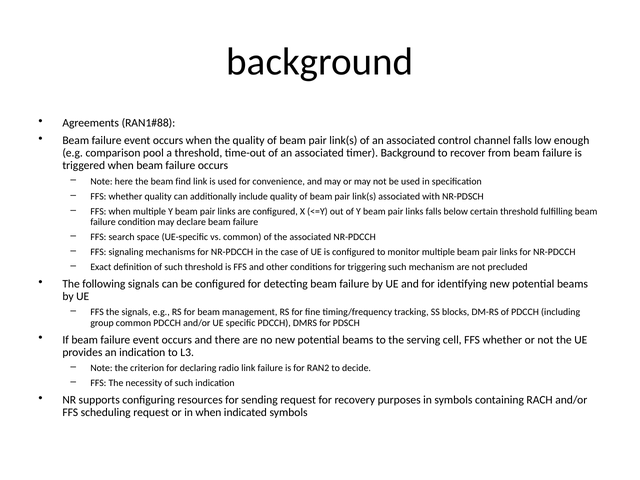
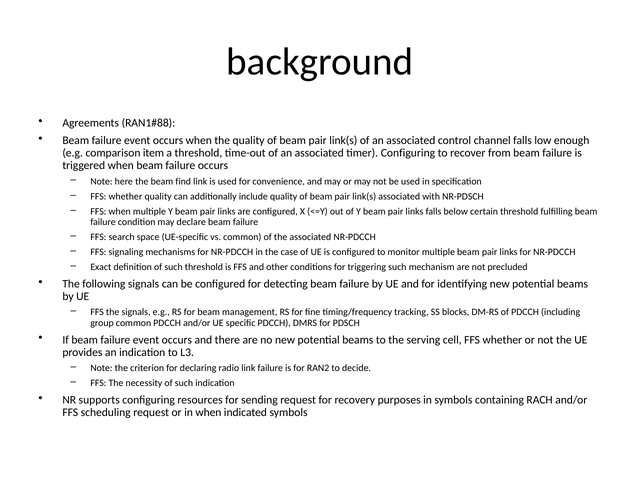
pool: pool -> item
timer Background: Background -> Configuring
